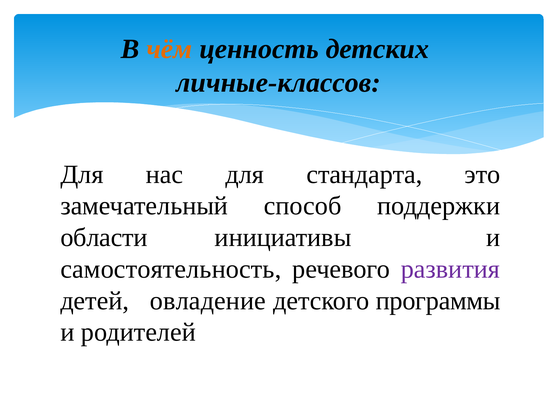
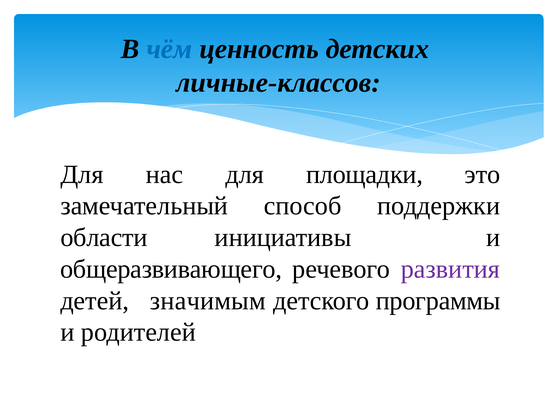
чём colour: orange -> blue
стандарта: стандарта -> площадки
самостоятельность: самостоятельность -> общеразвивающего
овладение: овладение -> значимым
